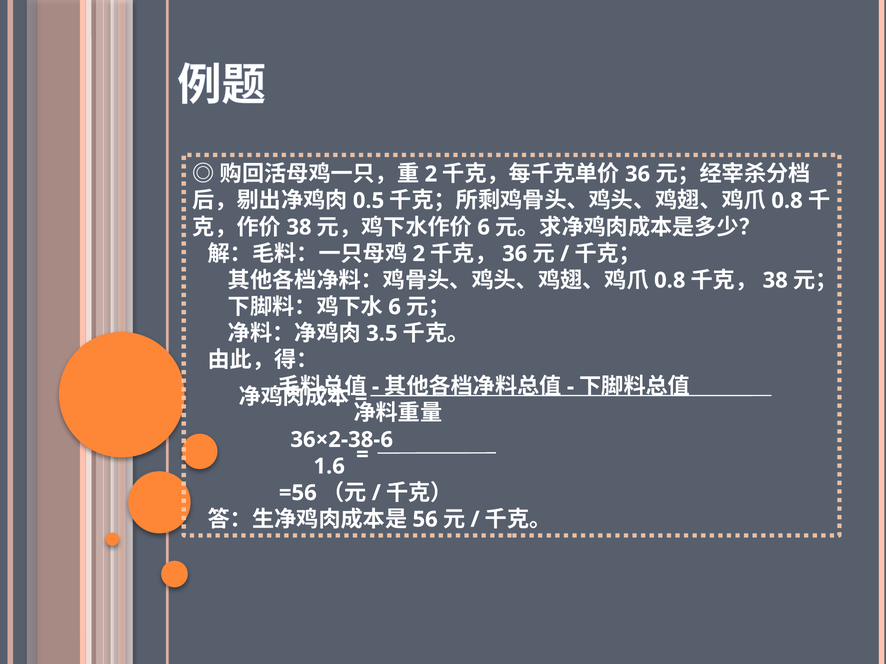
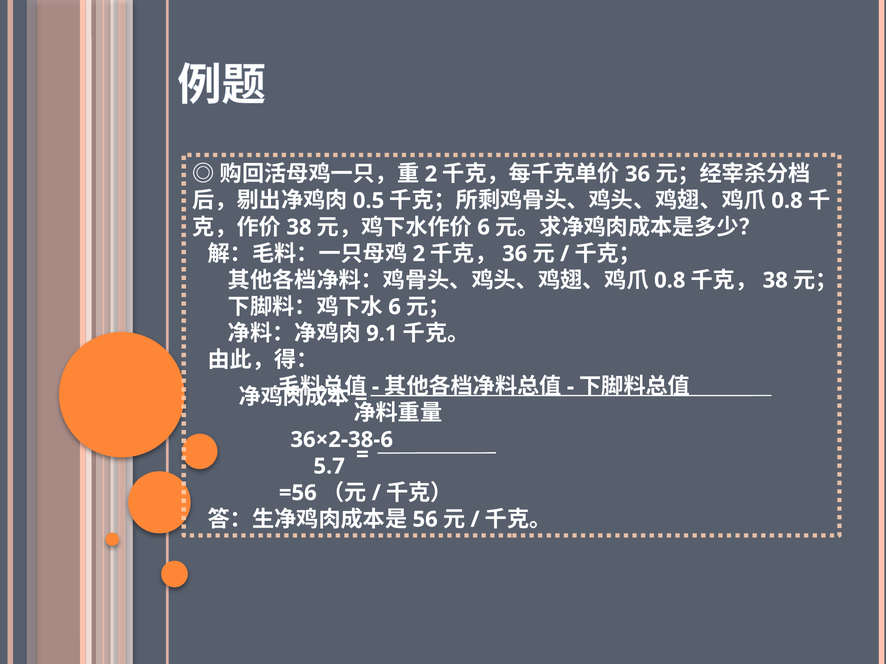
3.5: 3.5 -> 9.1
1.6: 1.6 -> 5.7
